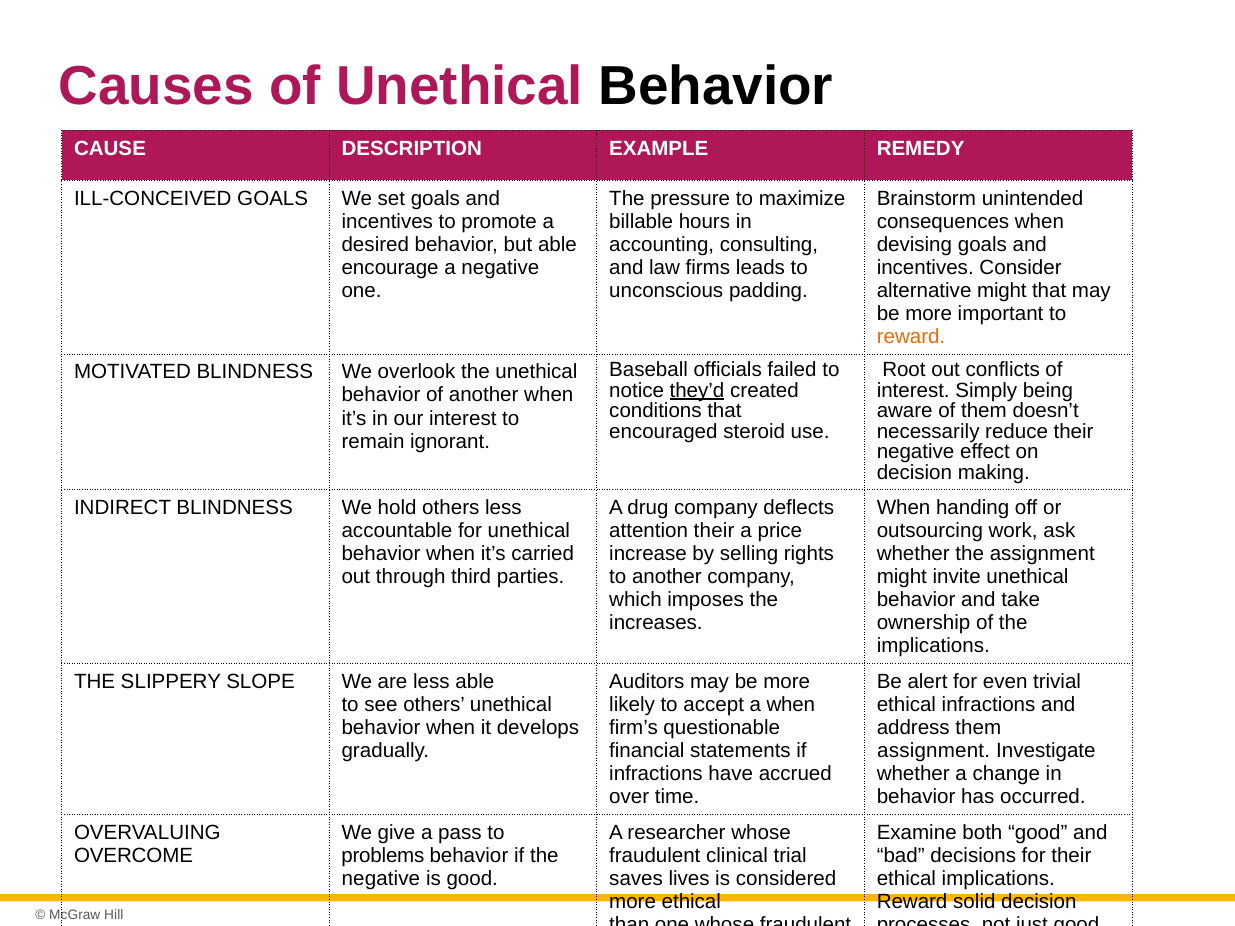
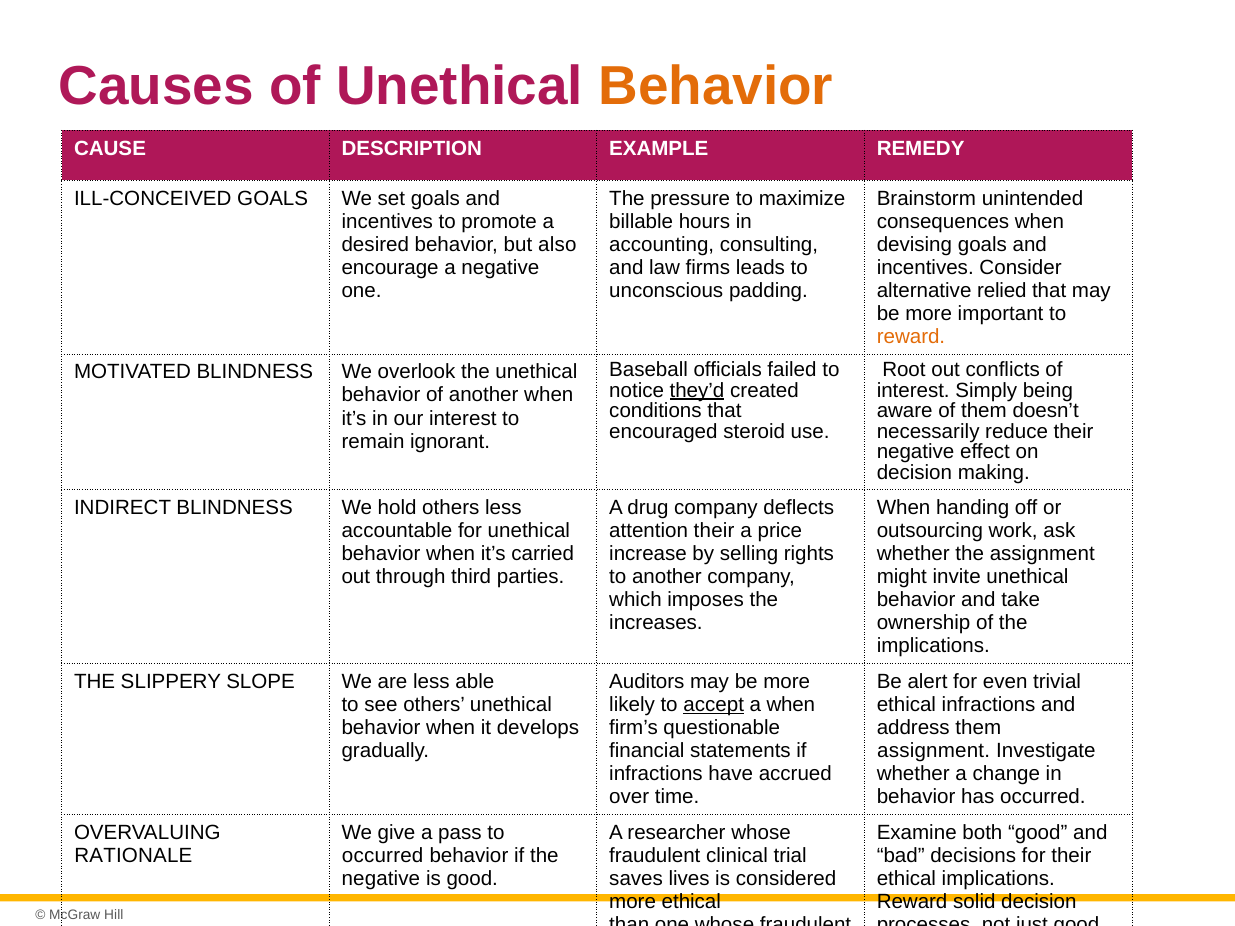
Behavior at (716, 87) colour: black -> orange
but able: able -> also
alternative might: might -> relied
accept underline: none -> present
OVERCOME: OVERCOME -> RATIONALE
problems at (383, 856): problems -> occurred
